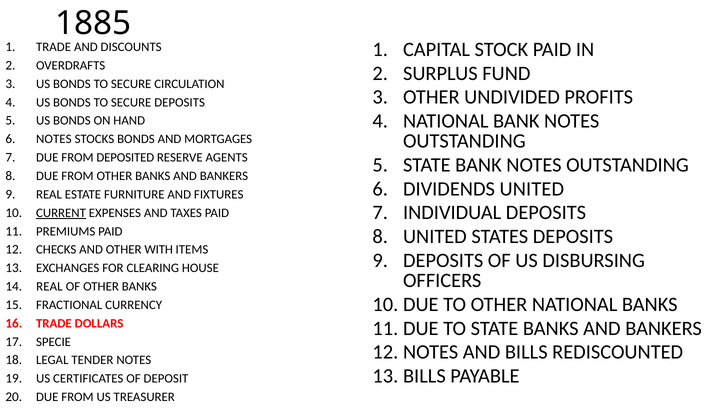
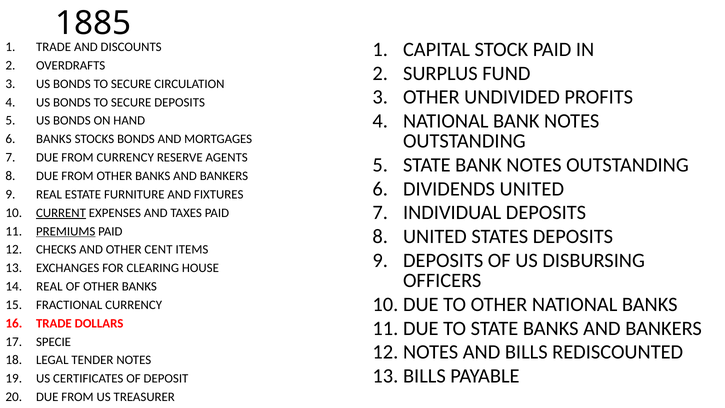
NOTES at (54, 139): NOTES -> BANKS
FROM DEPOSITED: DEPOSITED -> CURRENCY
PREMIUMS underline: none -> present
WITH: WITH -> CENT
